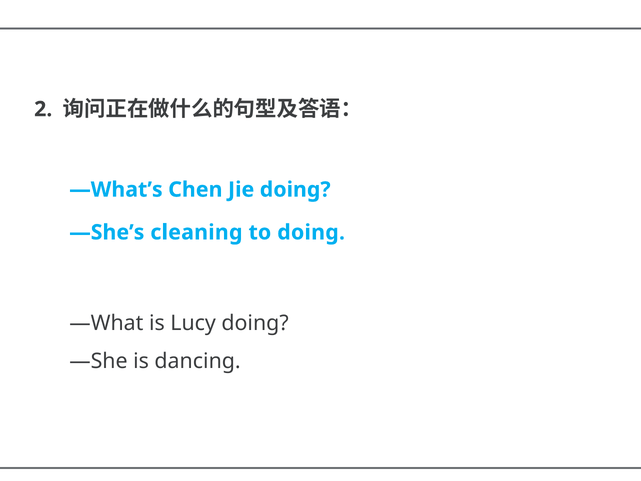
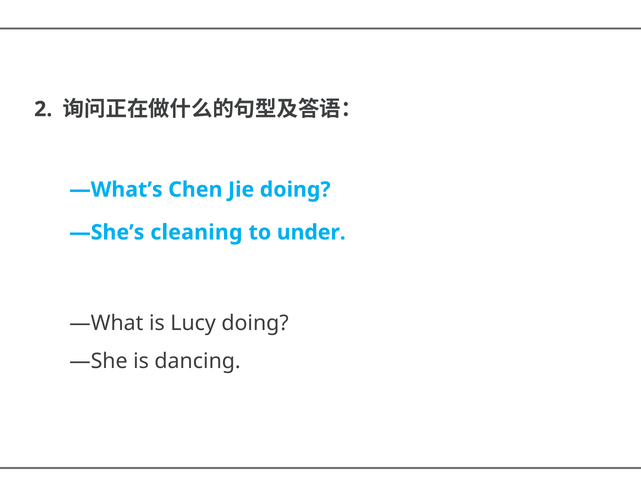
to doing: doing -> under
